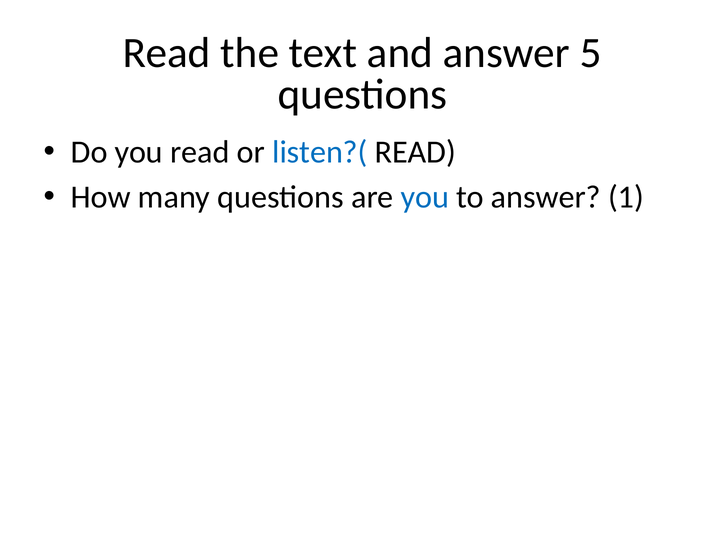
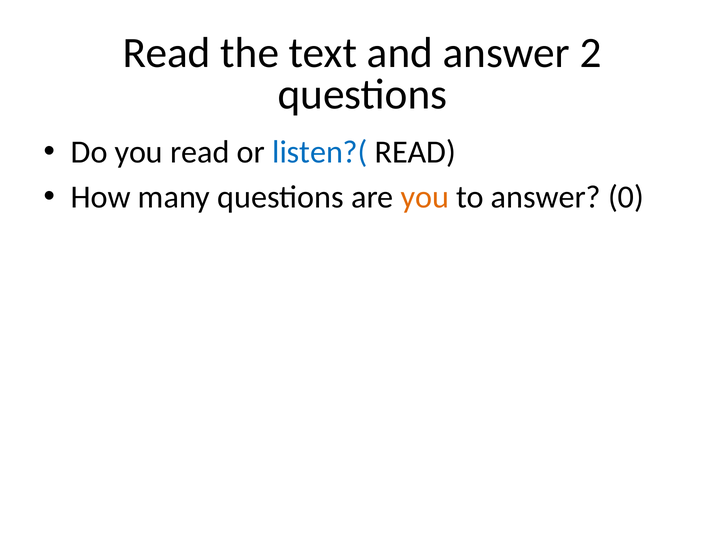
5: 5 -> 2
you at (425, 197) colour: blue -> orange
1: 1 -> 0
